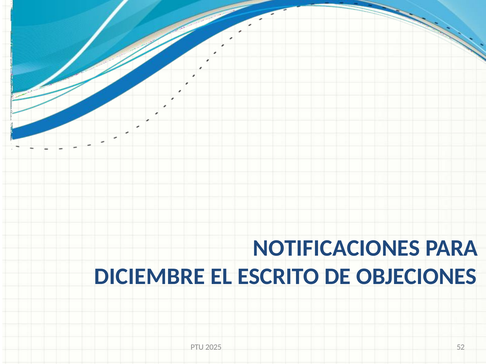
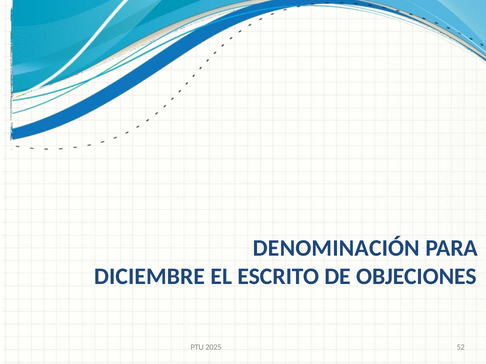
NOTIFICACIONES: NOTIFICACIONES -> DENOMINACIÓN
